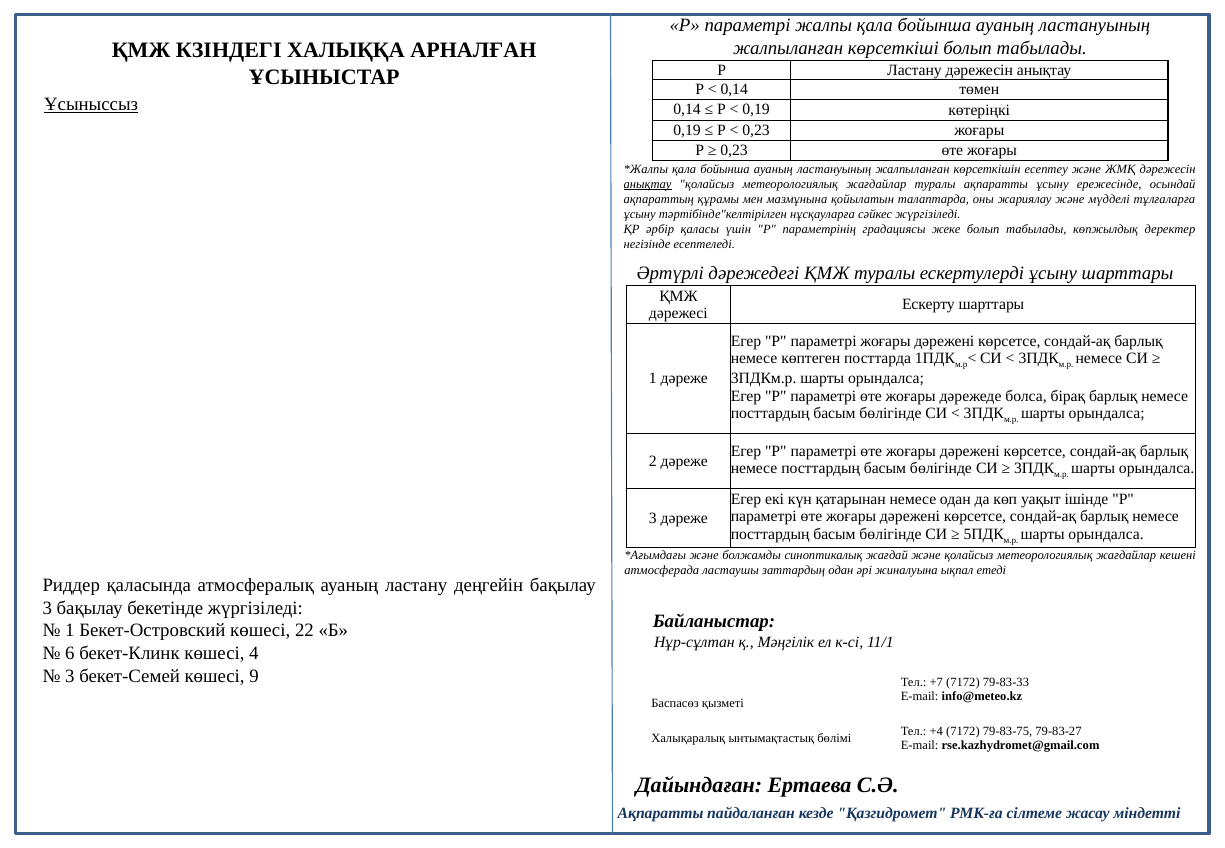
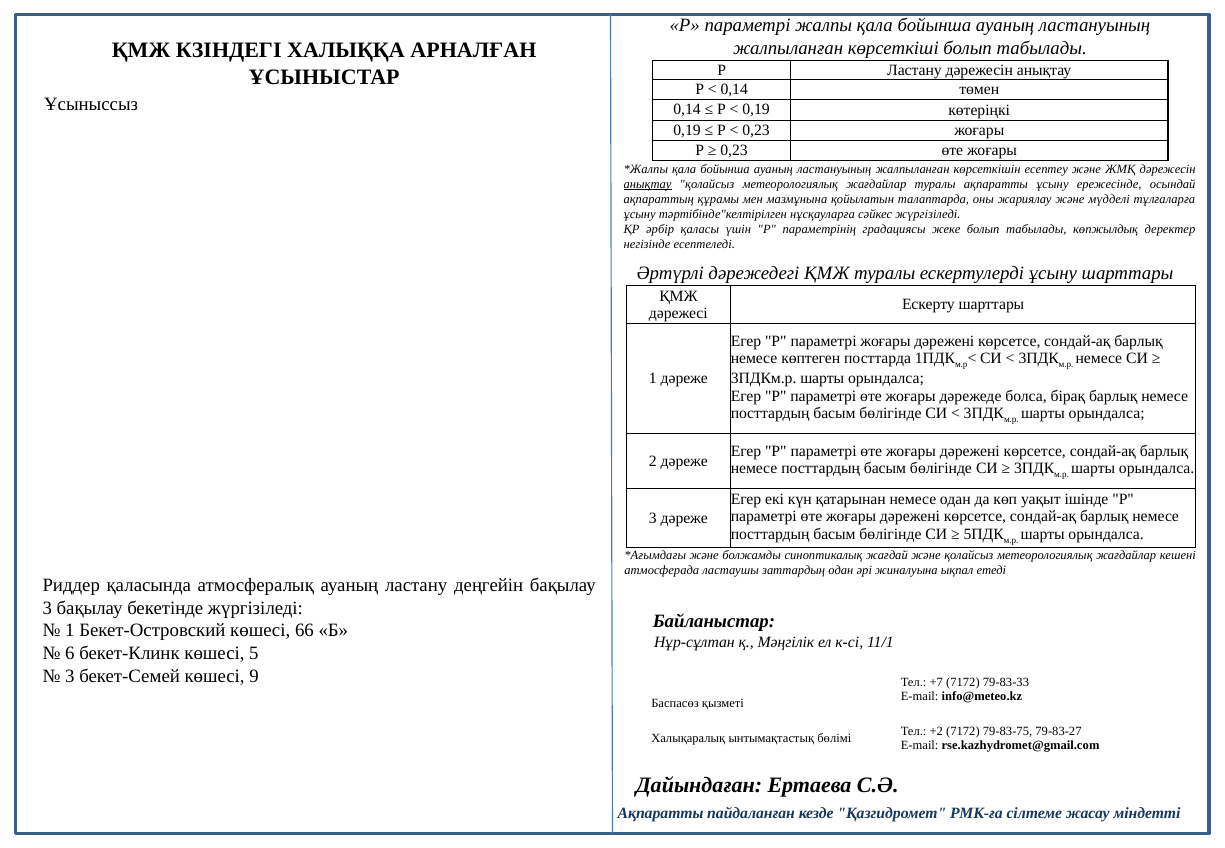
Ұсыныссыз underline: present -> none
22: 22 -> 66
4: 4 -> 5
+4: +4 -> +2
